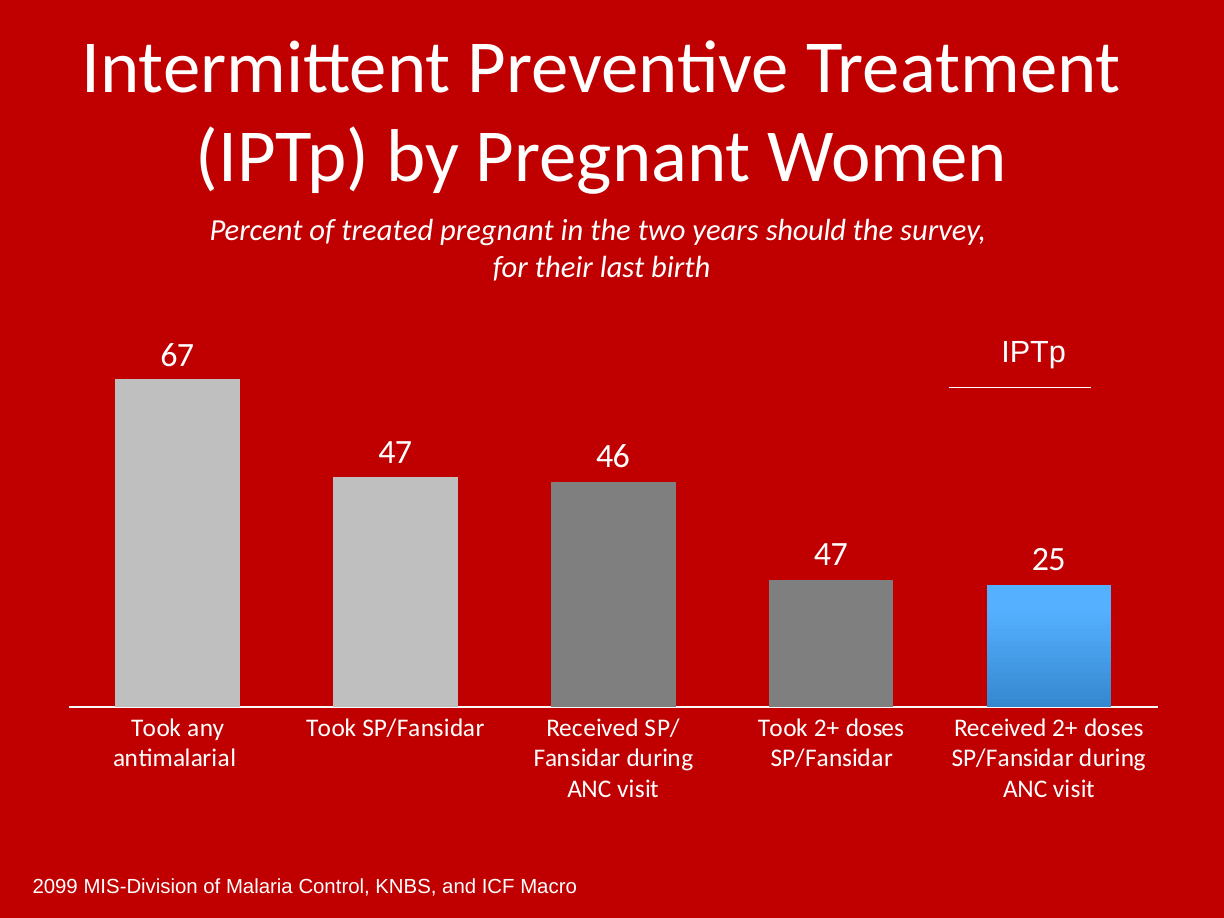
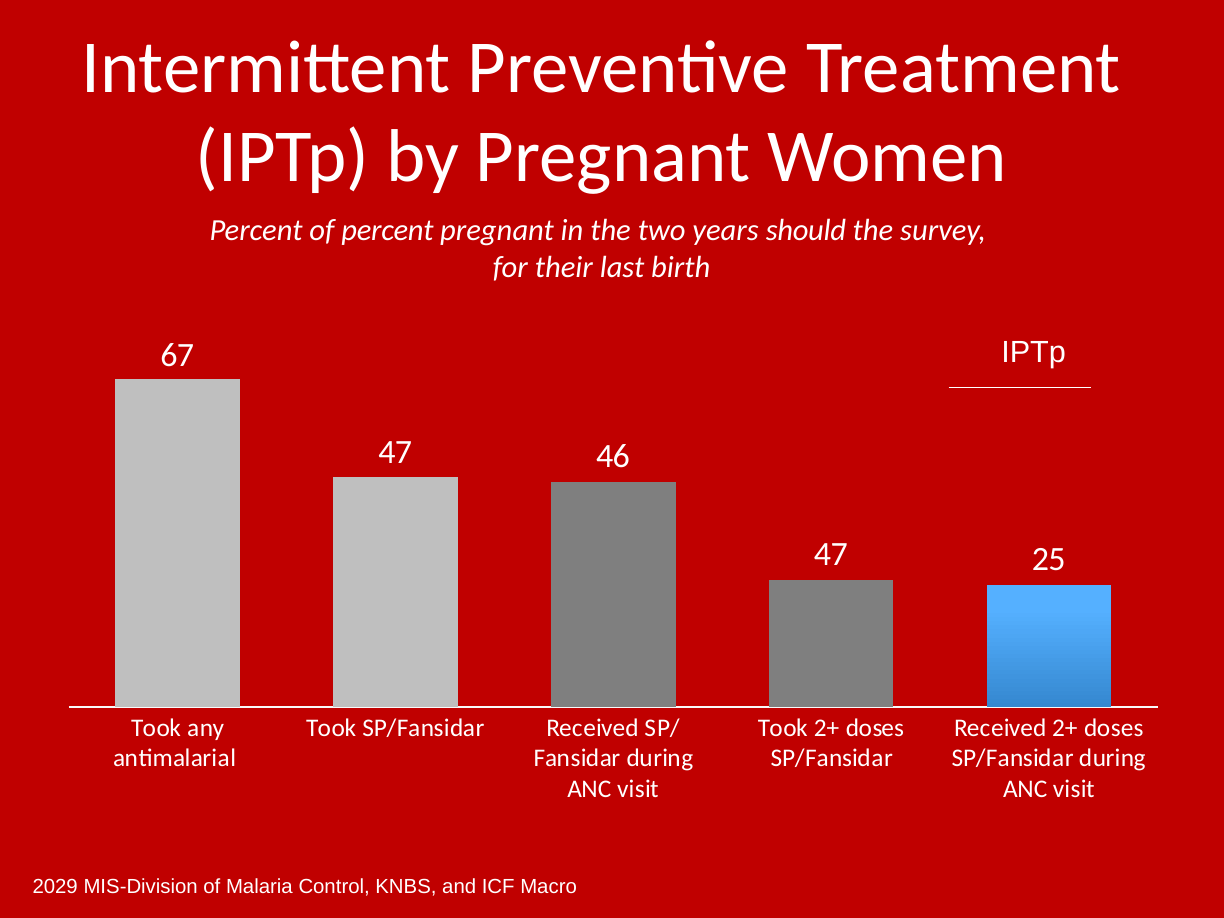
of treated: treated -> percent
2099: 2099 -> 2029
